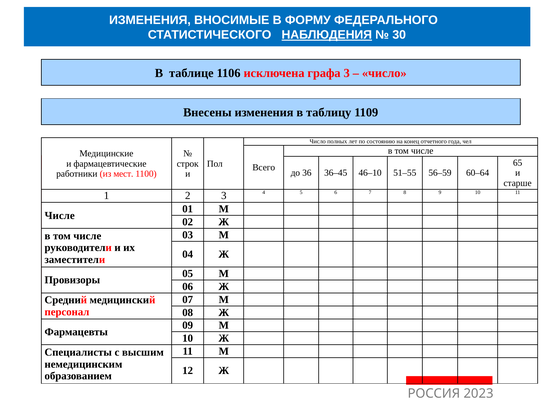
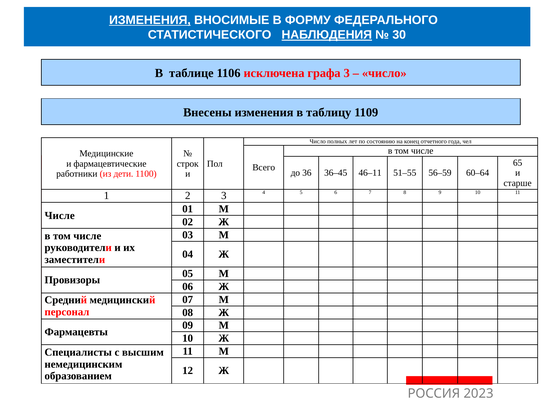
ИЗМЕНЕНИЯ at (150, 20) underline: none -> present
46–10: 46–10 -> 46–11
мест: мест -> дети
